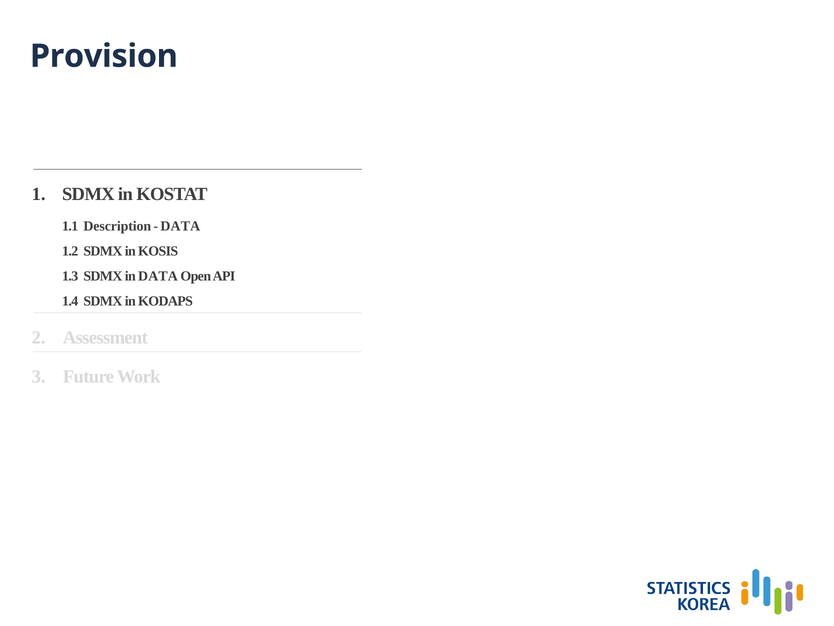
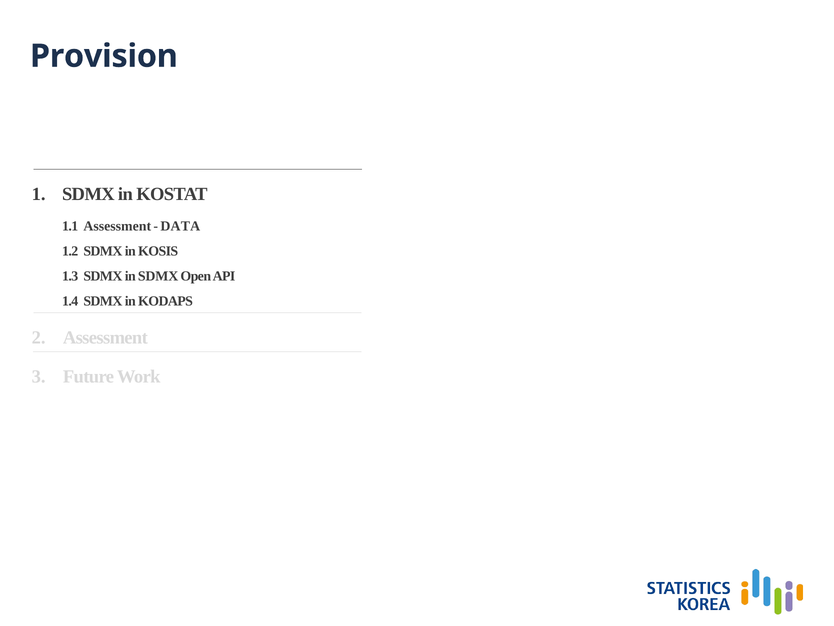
1.1 Description: Description -> Assessment
in DATA: DATA -> SDMX
